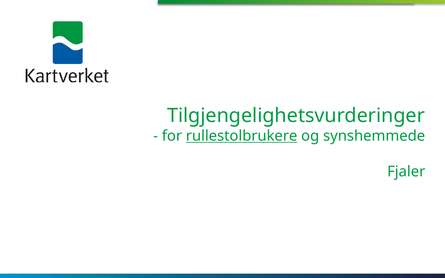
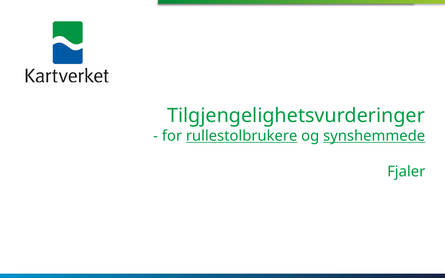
synshemmede underline: none -> present
